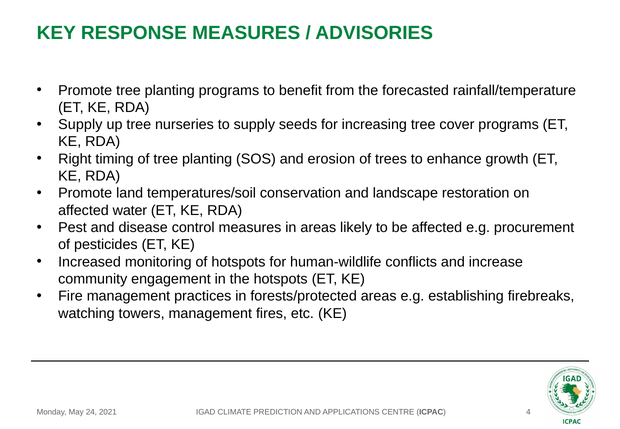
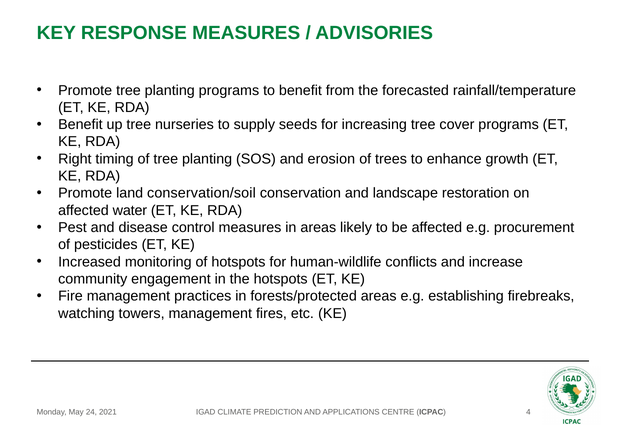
Supply at (80, 125): Supply -> Benefit
temperatures/soil: temperatures/soil -> conservation/soil
